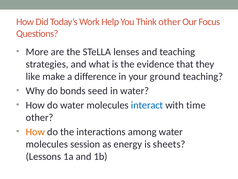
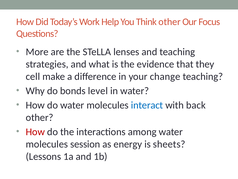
like: like -> cell
ground: ground -> change
seed: seed -> level
time: time -> back
How at (35, 131) colour: orange -> red
